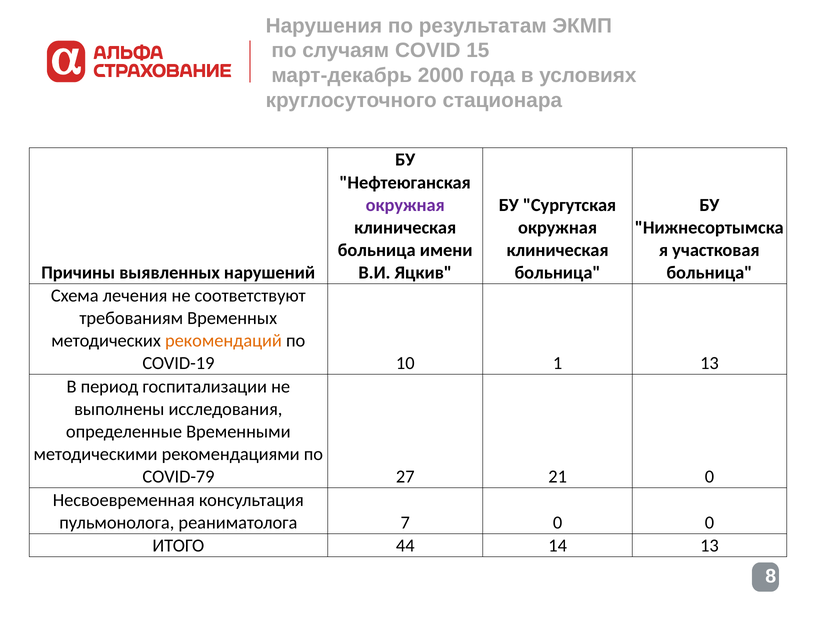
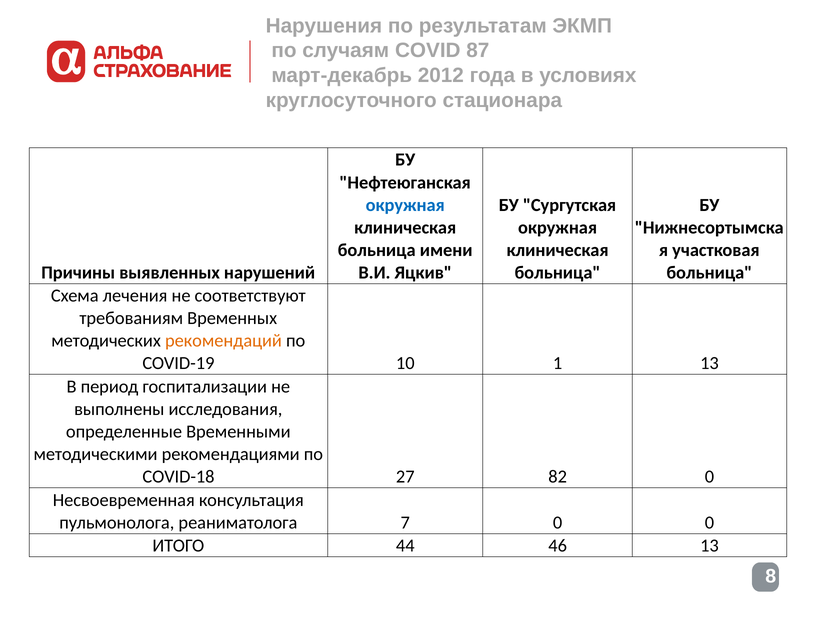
15: 15 -> 87
2000: 2000 -> 2012
окружная at (405, 205) colour: purple -> blue
COVID-79: COVID-79 -> COVID-18
21: 21 -> 82
14: 14 -> 46
